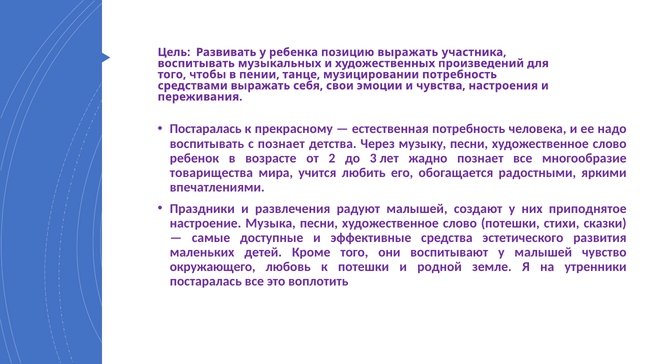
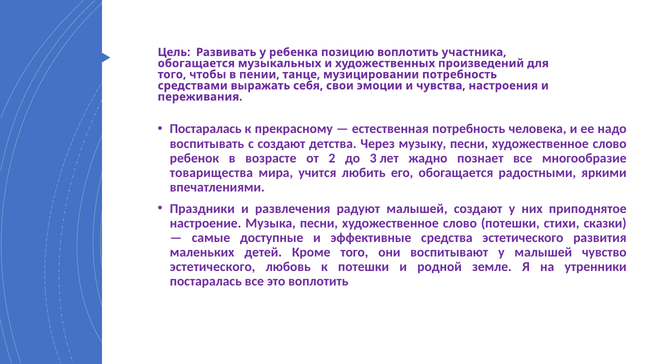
позицию выражать: выражать -> воплотить
воспитывать at (196, 63): воспитывать -> обогащается
с познает: познает -> создают
окружающего at (213, 267): окружающего -> эстетического
